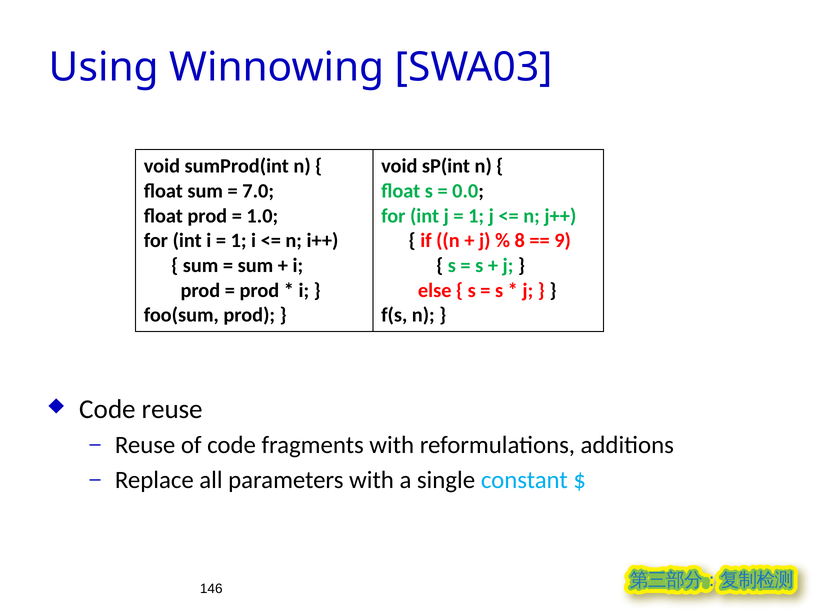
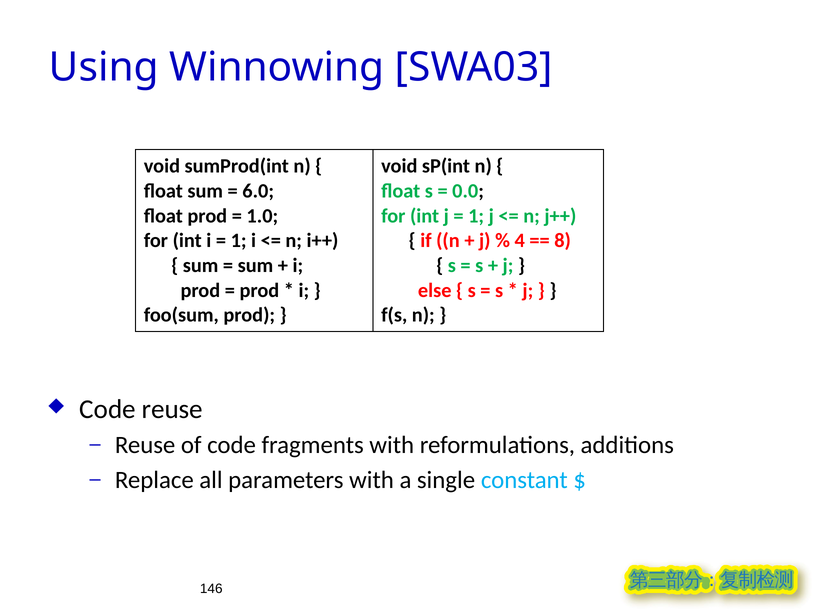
7.0: 7.0 -> 6.0
8: 8 -> 4
9: 9 -> 8
